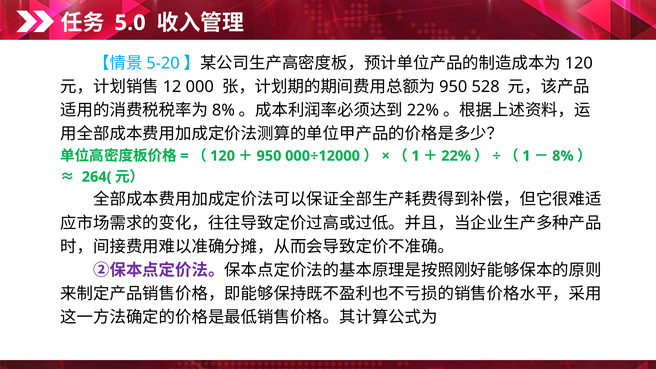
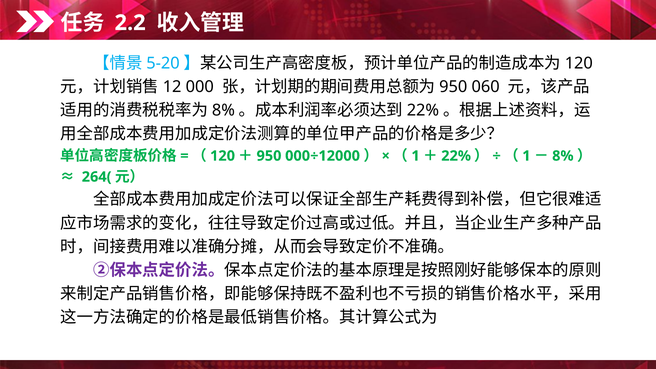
5.0: 5.0 -> 2.2
528: 528 -> 060
